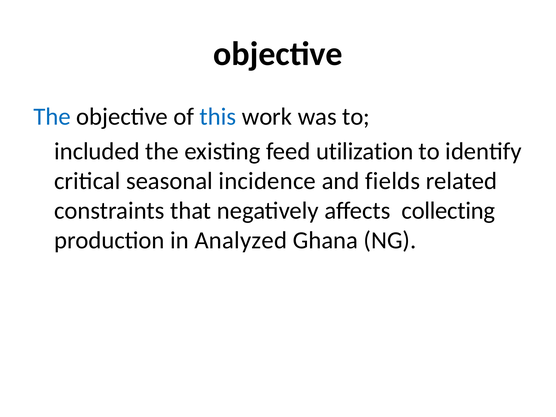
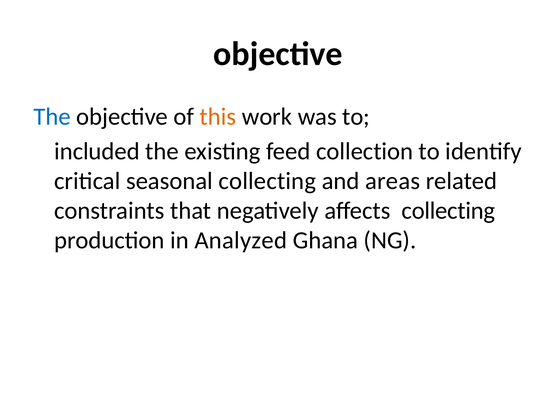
this colour: blue -> orange
utilization: utilization -> collection
seasonal incidence: incidence -> collecting
fields: fields -> areas
